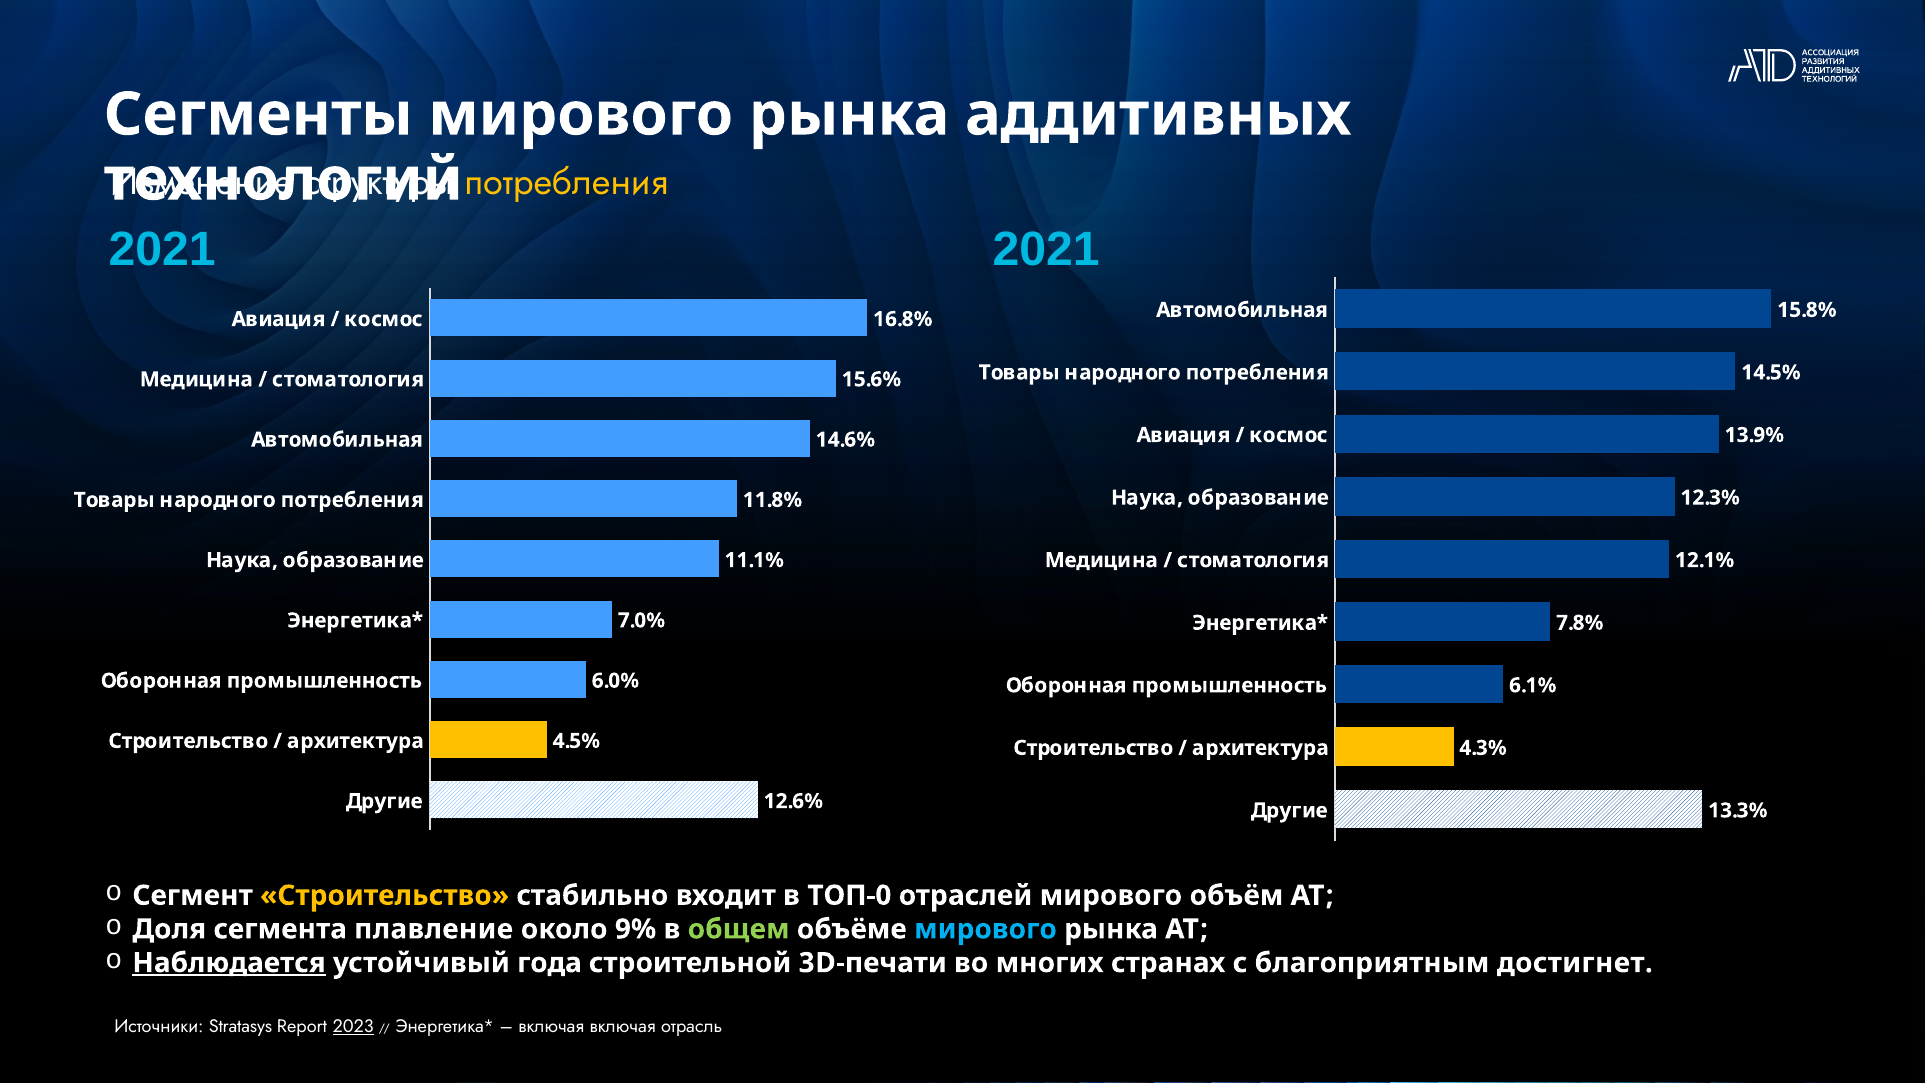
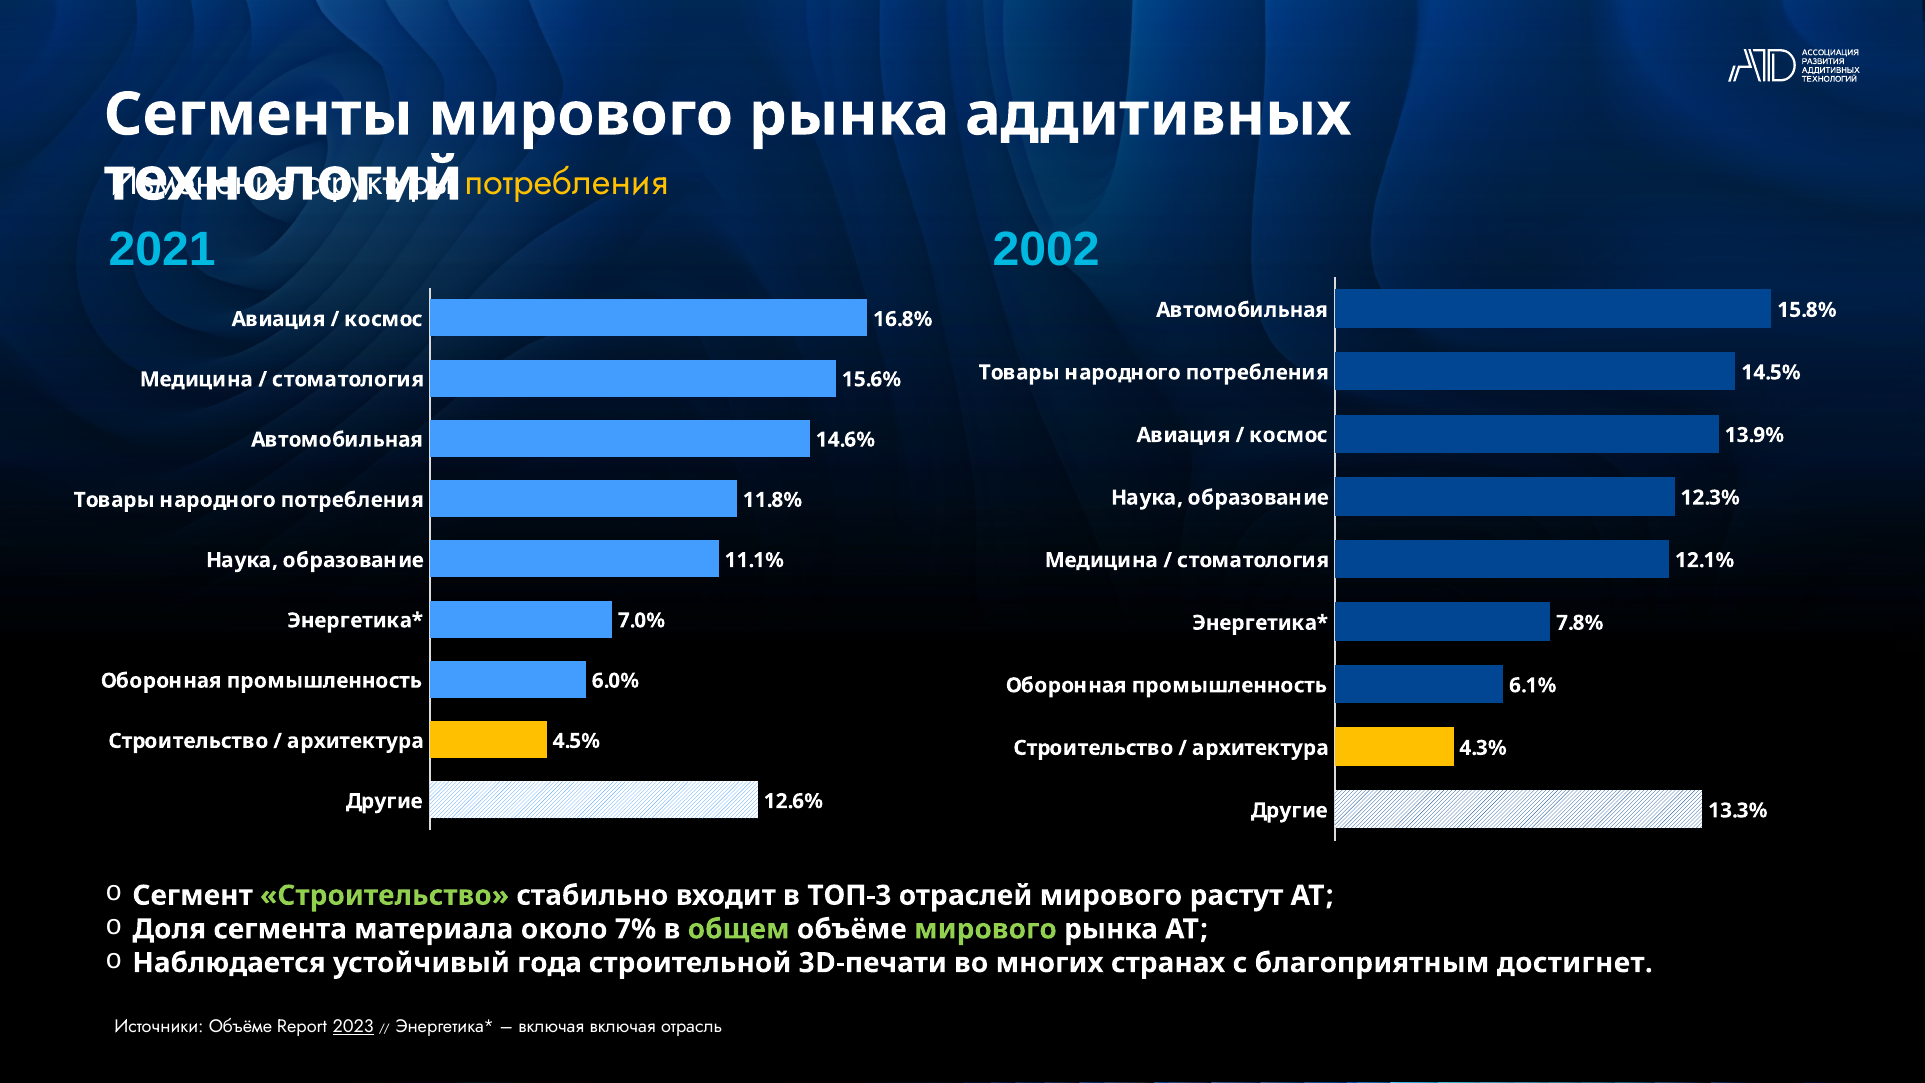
2021 2021: 2021 -> 2002
Строительство at (385, 895) colour: yellow -> light green
ТОП-0: ТОП-0 -> ТОП-3
объём: объём -> растут
плавление: плавление -> материала
9%: 9% -> 7%
мирового at (985, 929) colour: light blue -> light green
Наблюдается underline: present -> none
Источники Stratasys: Stratasys -> Объёме
